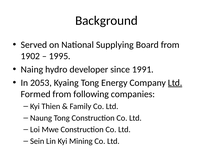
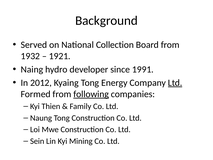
Supplying: Supplying -> Collection
1902: 1902 -> 1932
1995: 1995 -> 1921
2053: 2053 -> 2012
following underline: none -> present
